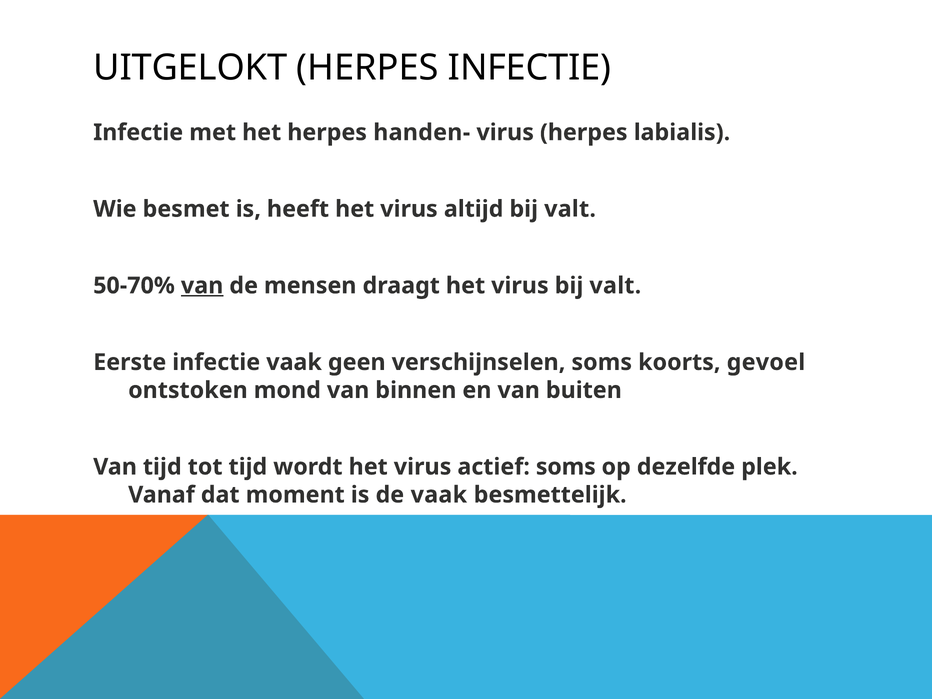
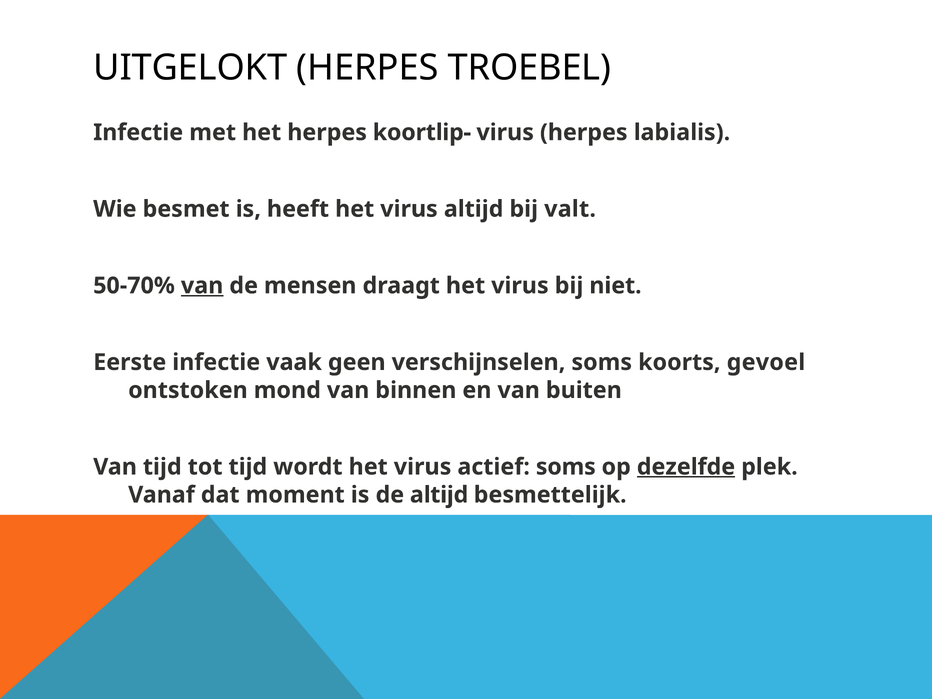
HERPES INFECTIE: INFECTIE -> TROEBEL
handen-: handen- -> koortlip-
virus bij valt: valt -> niet
dezelfde underline: none -> present
de vaak: vaak -> altijd
